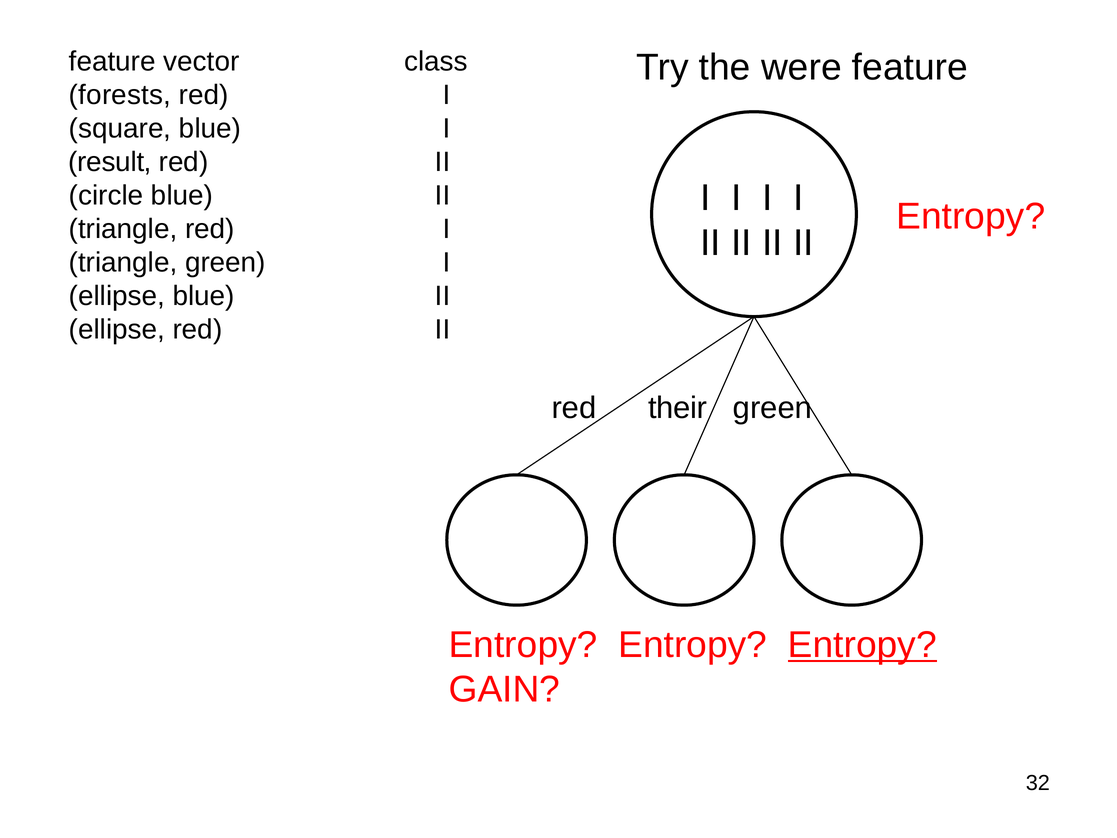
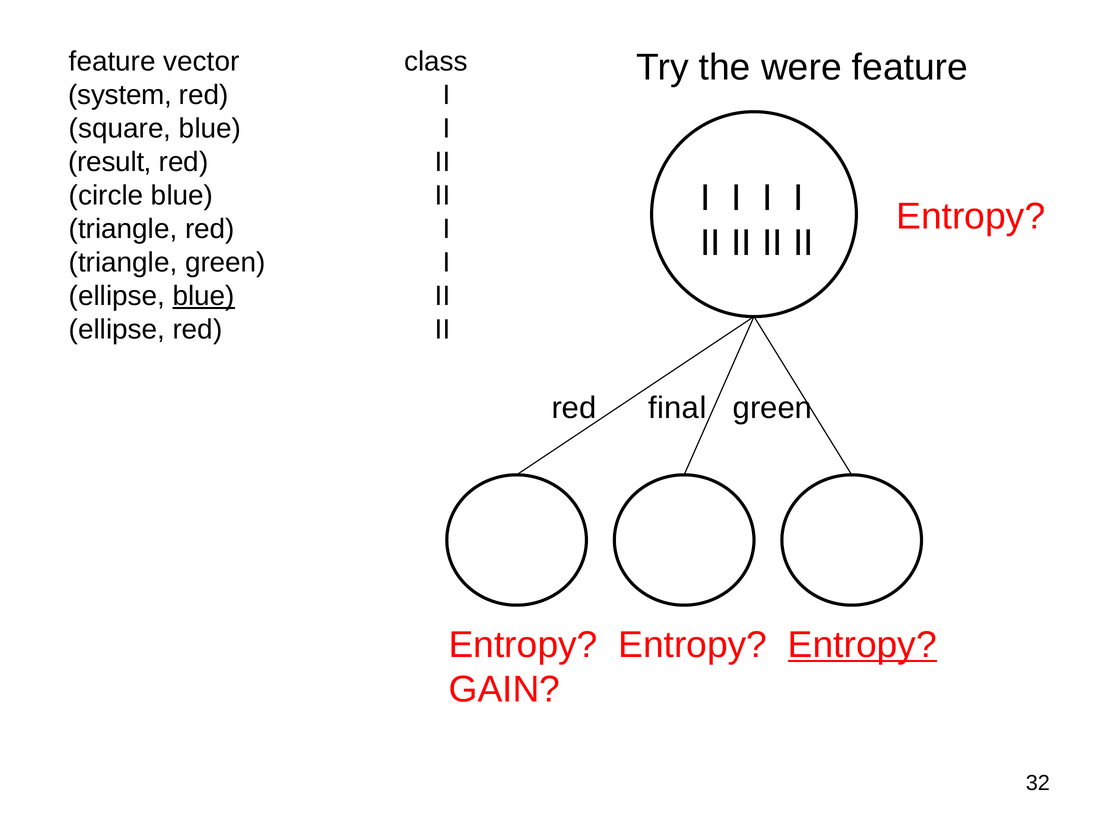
forests: forests -> system
blue at (204, 296) underline: none -> present
their: their -> final
